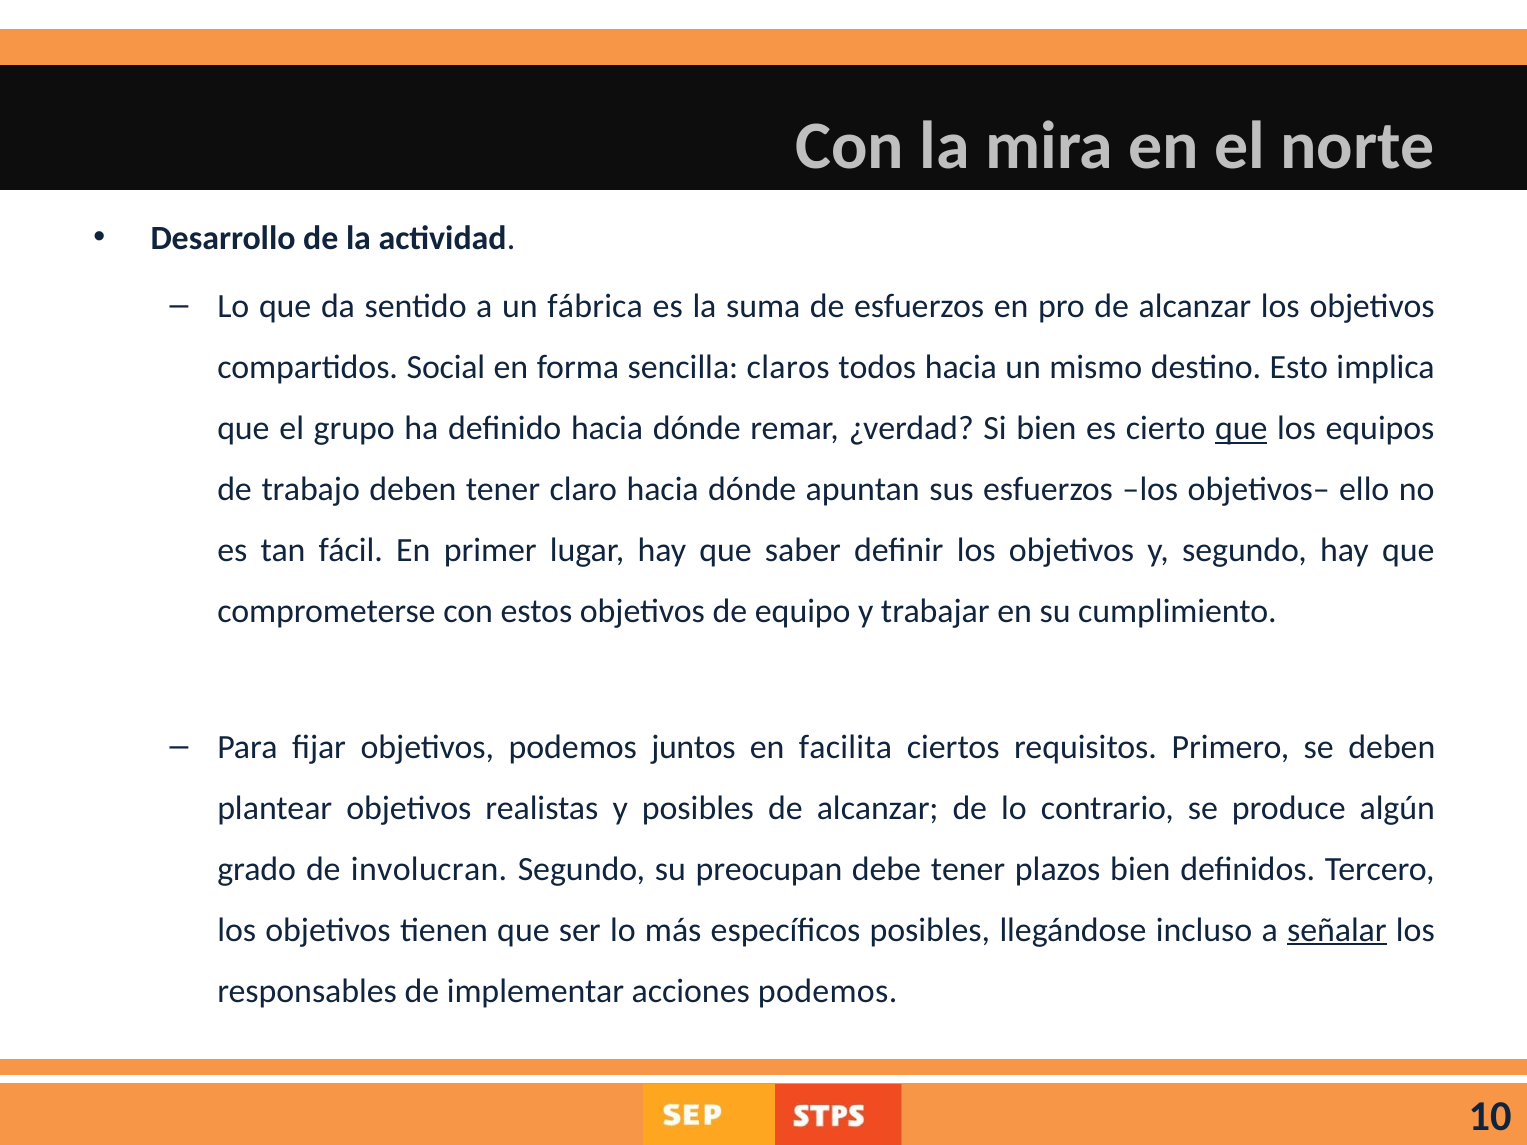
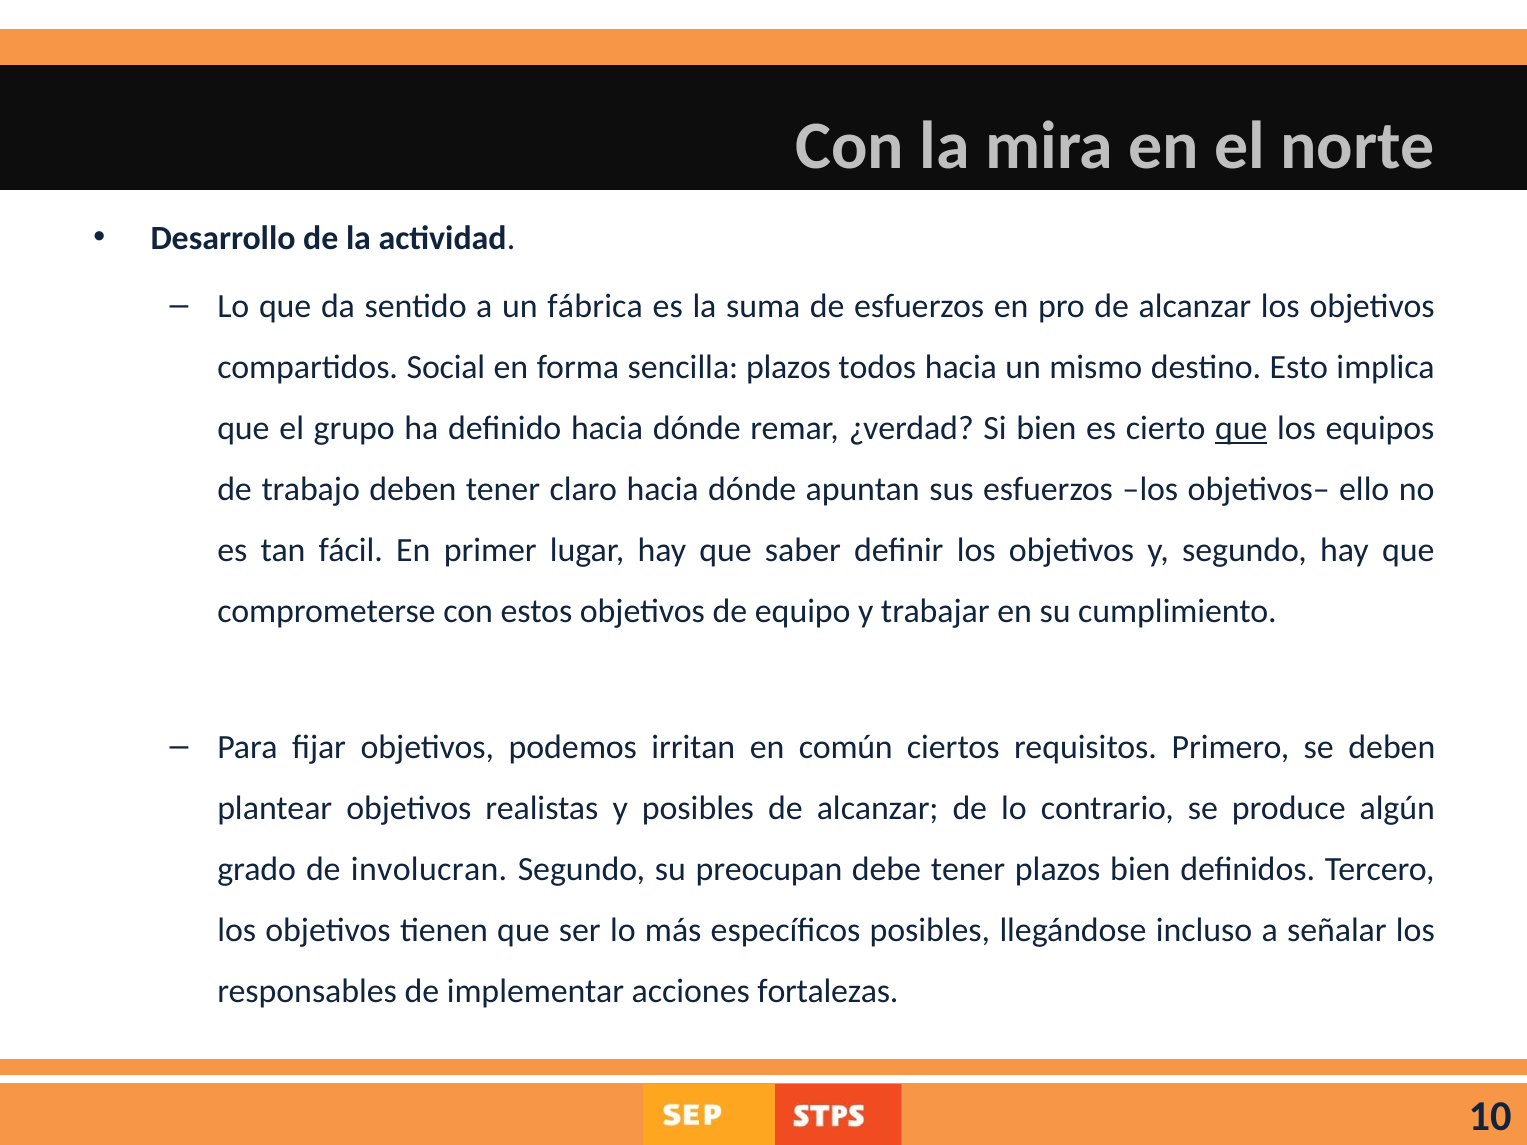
sencilla claros: claros -> plazos
juntos: juntos -> irritan
facilita: facilita -> común
señalar underline: present -> none
acciones podemos: podemos -> fortalezas
